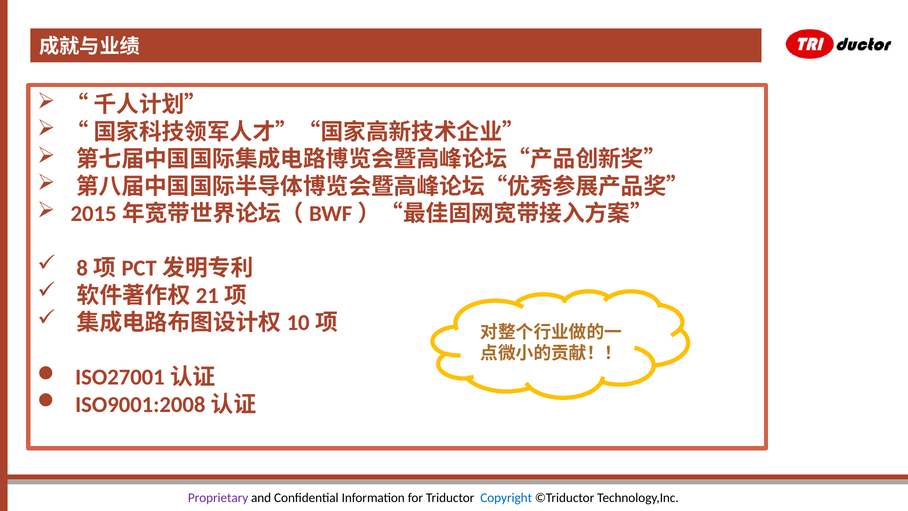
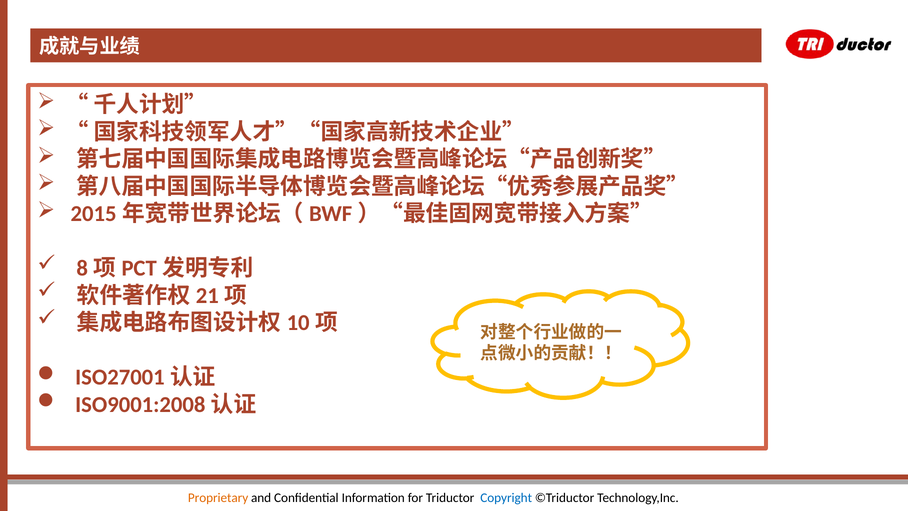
Proprietary colour: purple -> orange
